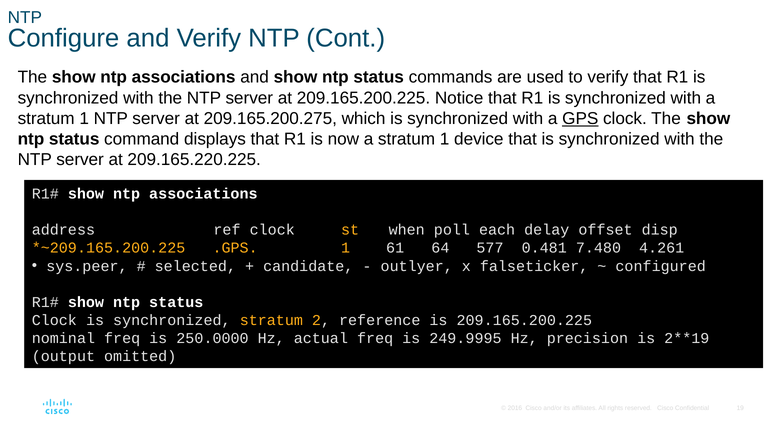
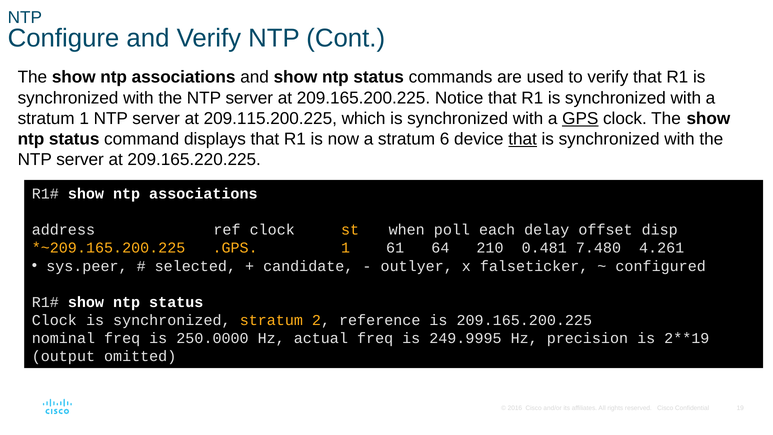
209.165.200.275: 209.165.200.275 -> 209.115.200.225
now a stratum 1: 1 -> 6
that at (523, 139) underline: none -> present
577: 577 -> 210
